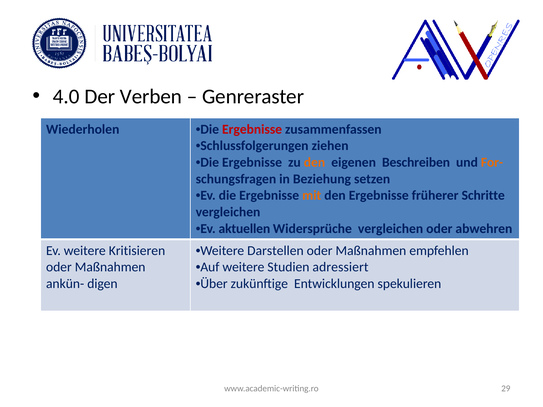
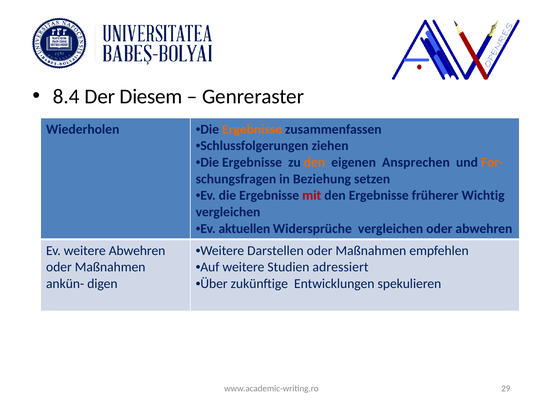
4.0: 4.0 -> 8.4
Verben: Verben -> Diesem
Ergebnisse at (252, 129) colour: red -> orange
Beschreiben: Beschreiben -> Ansprechen
mit colour: orange -> red
Schritte: Schritte -> Wichtig
weitere Kritisieren: Kritisieren -> Abwehren
